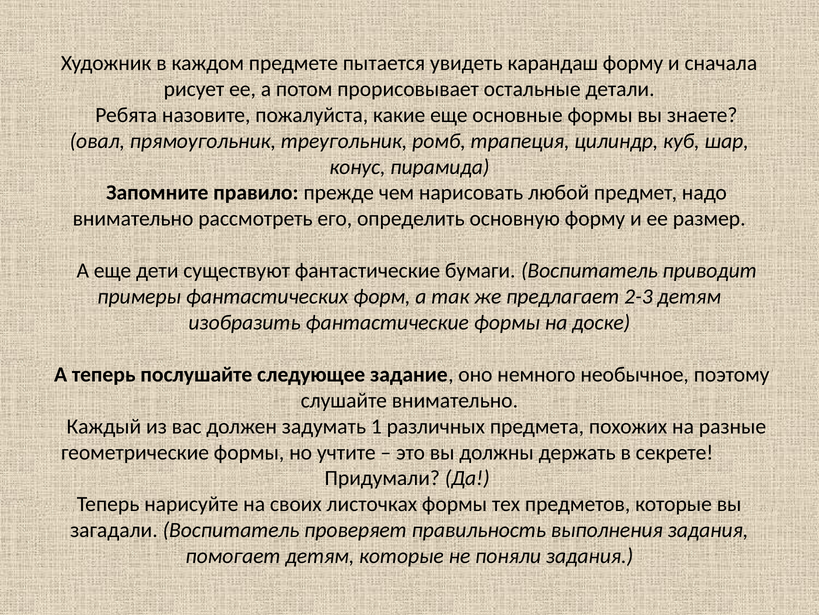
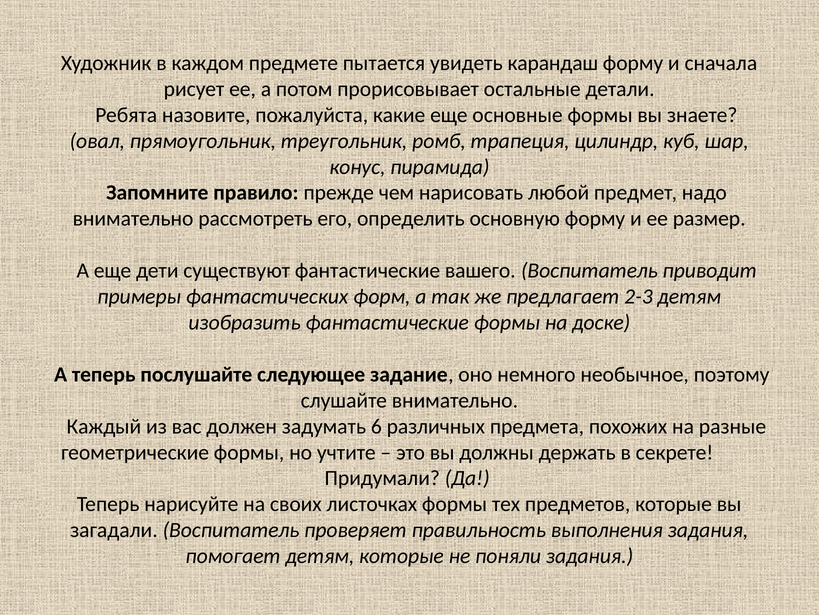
бумаги: бумаги -> вашего
1: 1 -> 6
